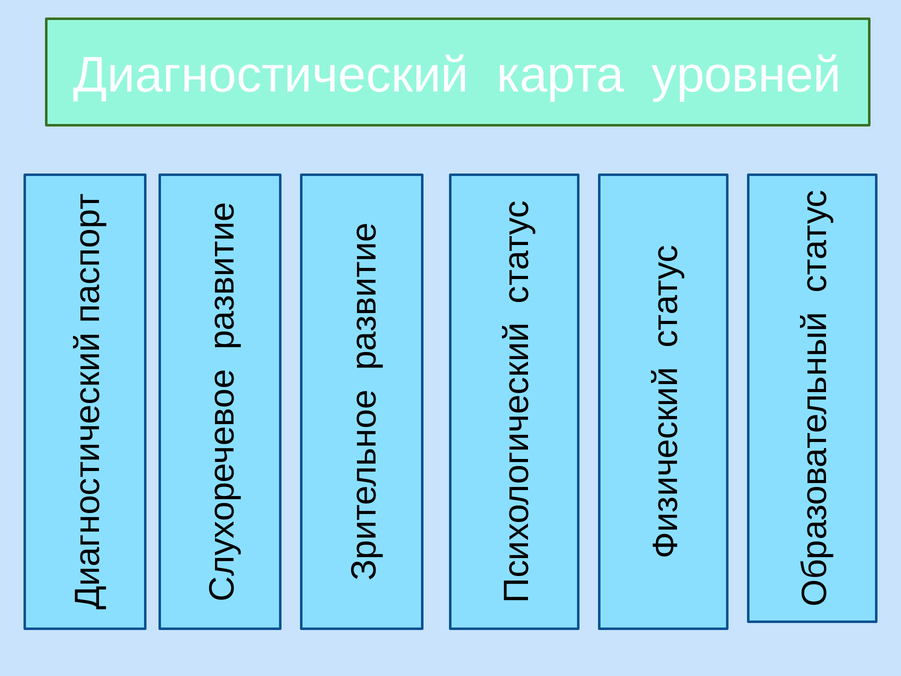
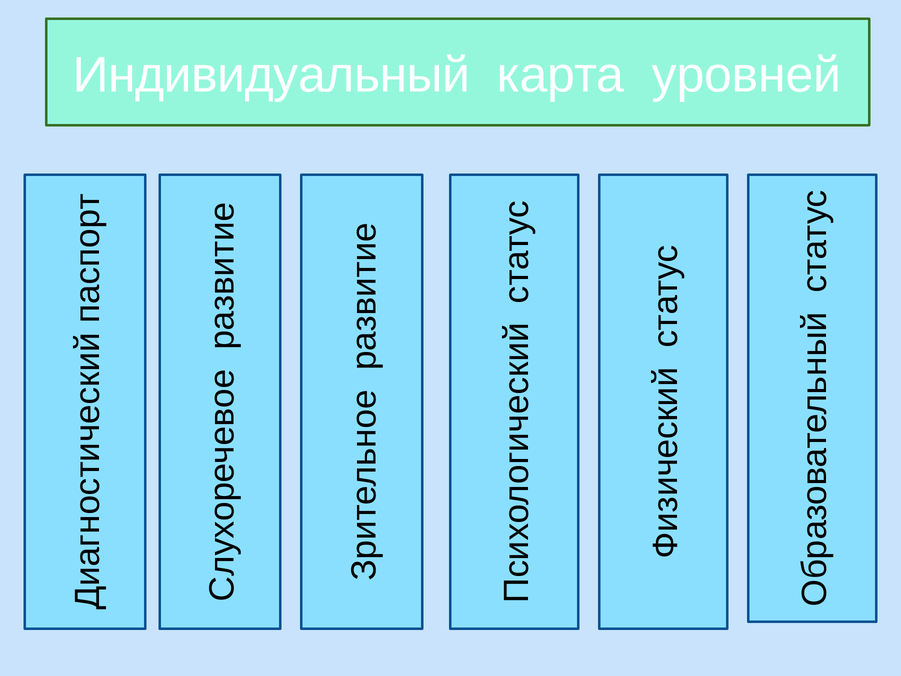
Диагностический: Диагностический -> Индивидуальный
